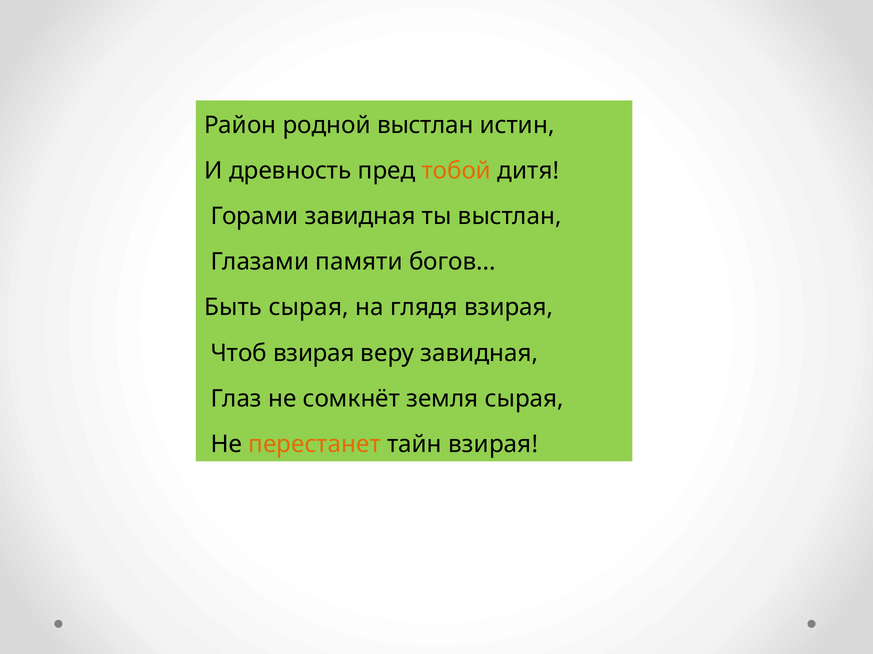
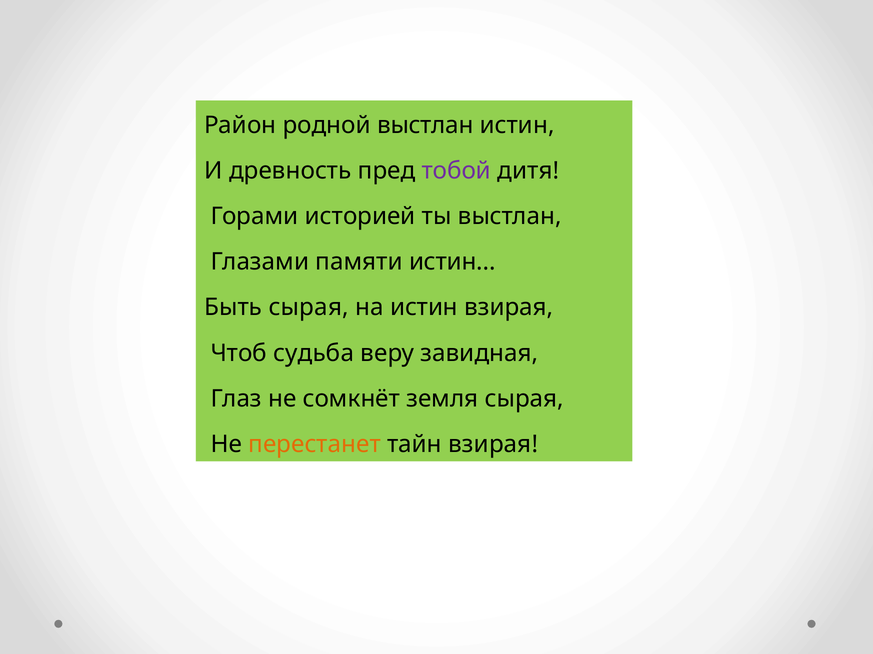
тобой colour: orange -> purple
Горами завидная: завидная -> историей
памяти богов: богов -> истин
на глядя: глядя -> истин
Чтоб взирая: взирая -> судьба
